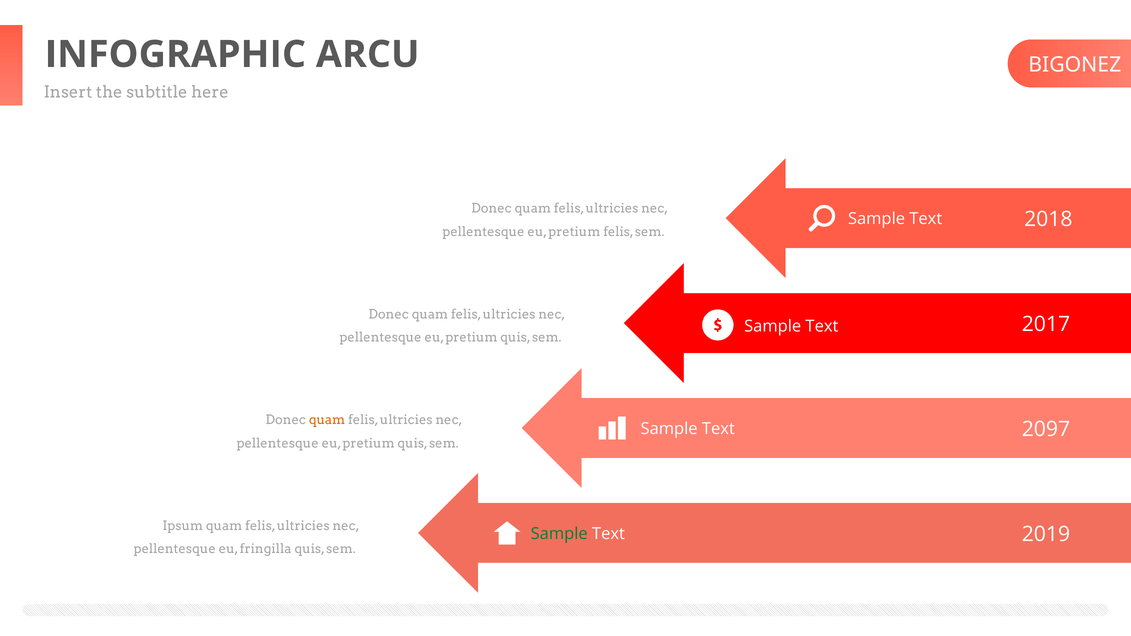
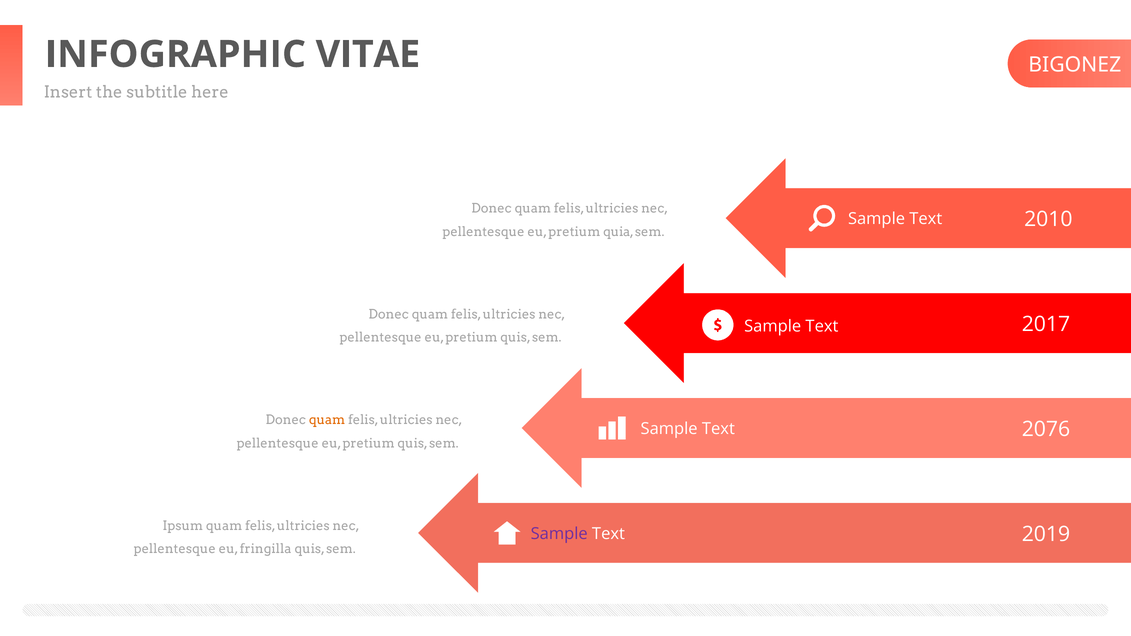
ARCU: ARCU -> VITAE
2018: 2018 -> 2010
pretium felis: felis -> quia
2097: 2097 -> 2076
Sample at (559, 534) colour: green -> purple
